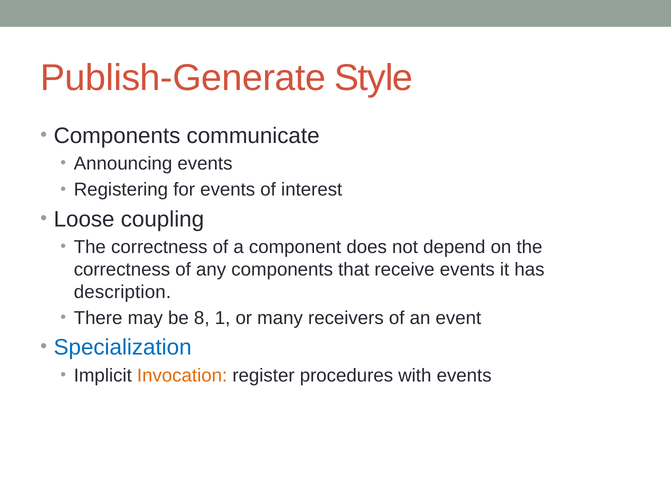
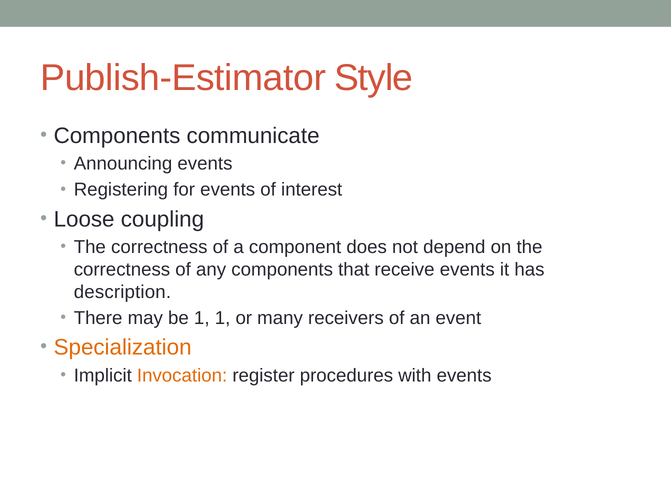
Publish-Generate: Publish-Generate -> Publish-Estimator
be 8: 8 -> 1
Specialization colour: blue -> orange
